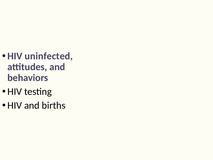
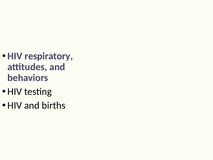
uninfected: uninfected -> respiratory
